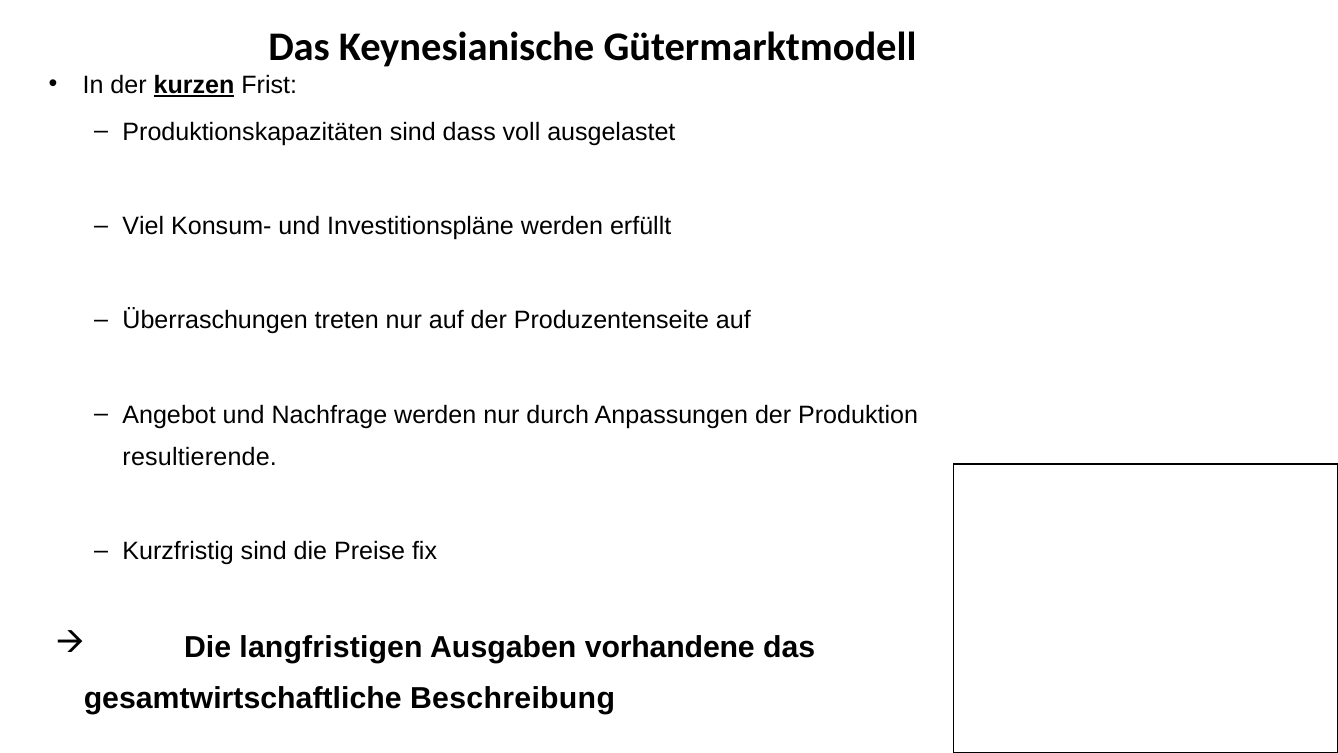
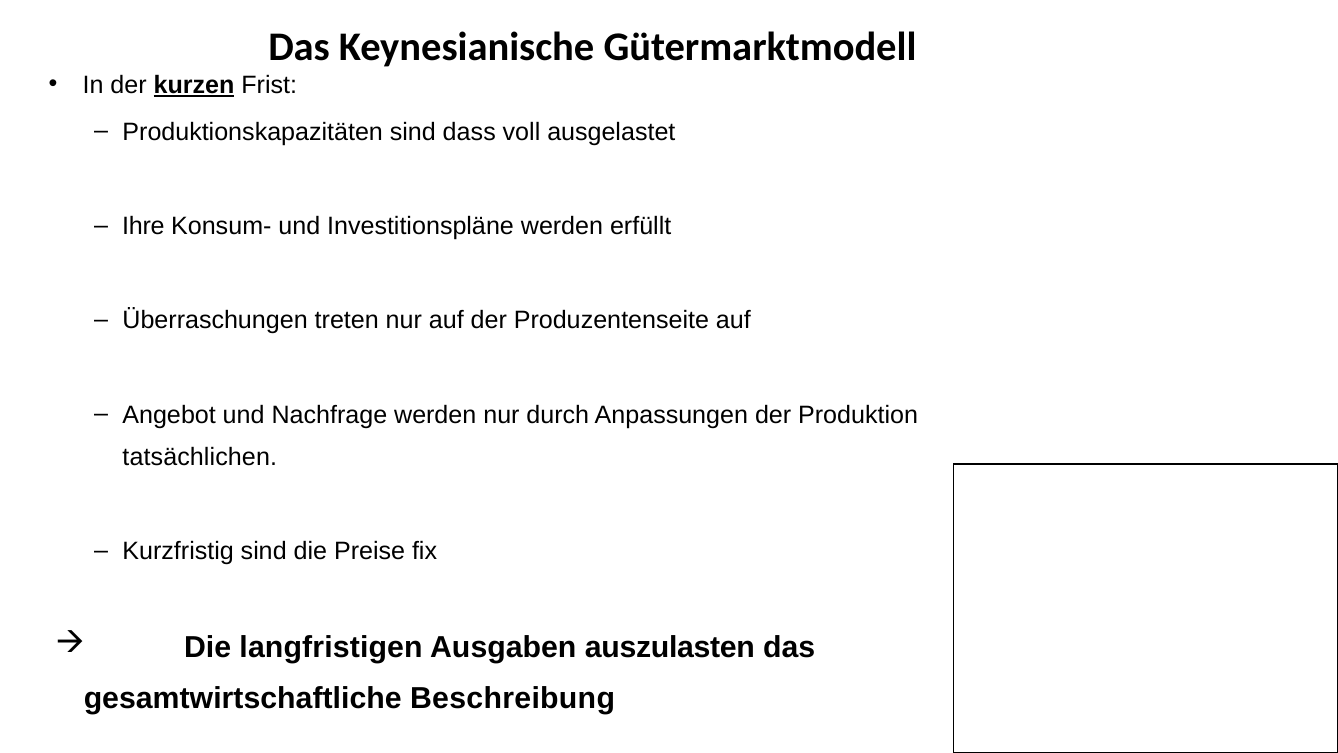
Viel: Viel -> Ihre
resultierende: resultierende -> tatsächlichen
vorhandene: vorhandene -> auszulasten
